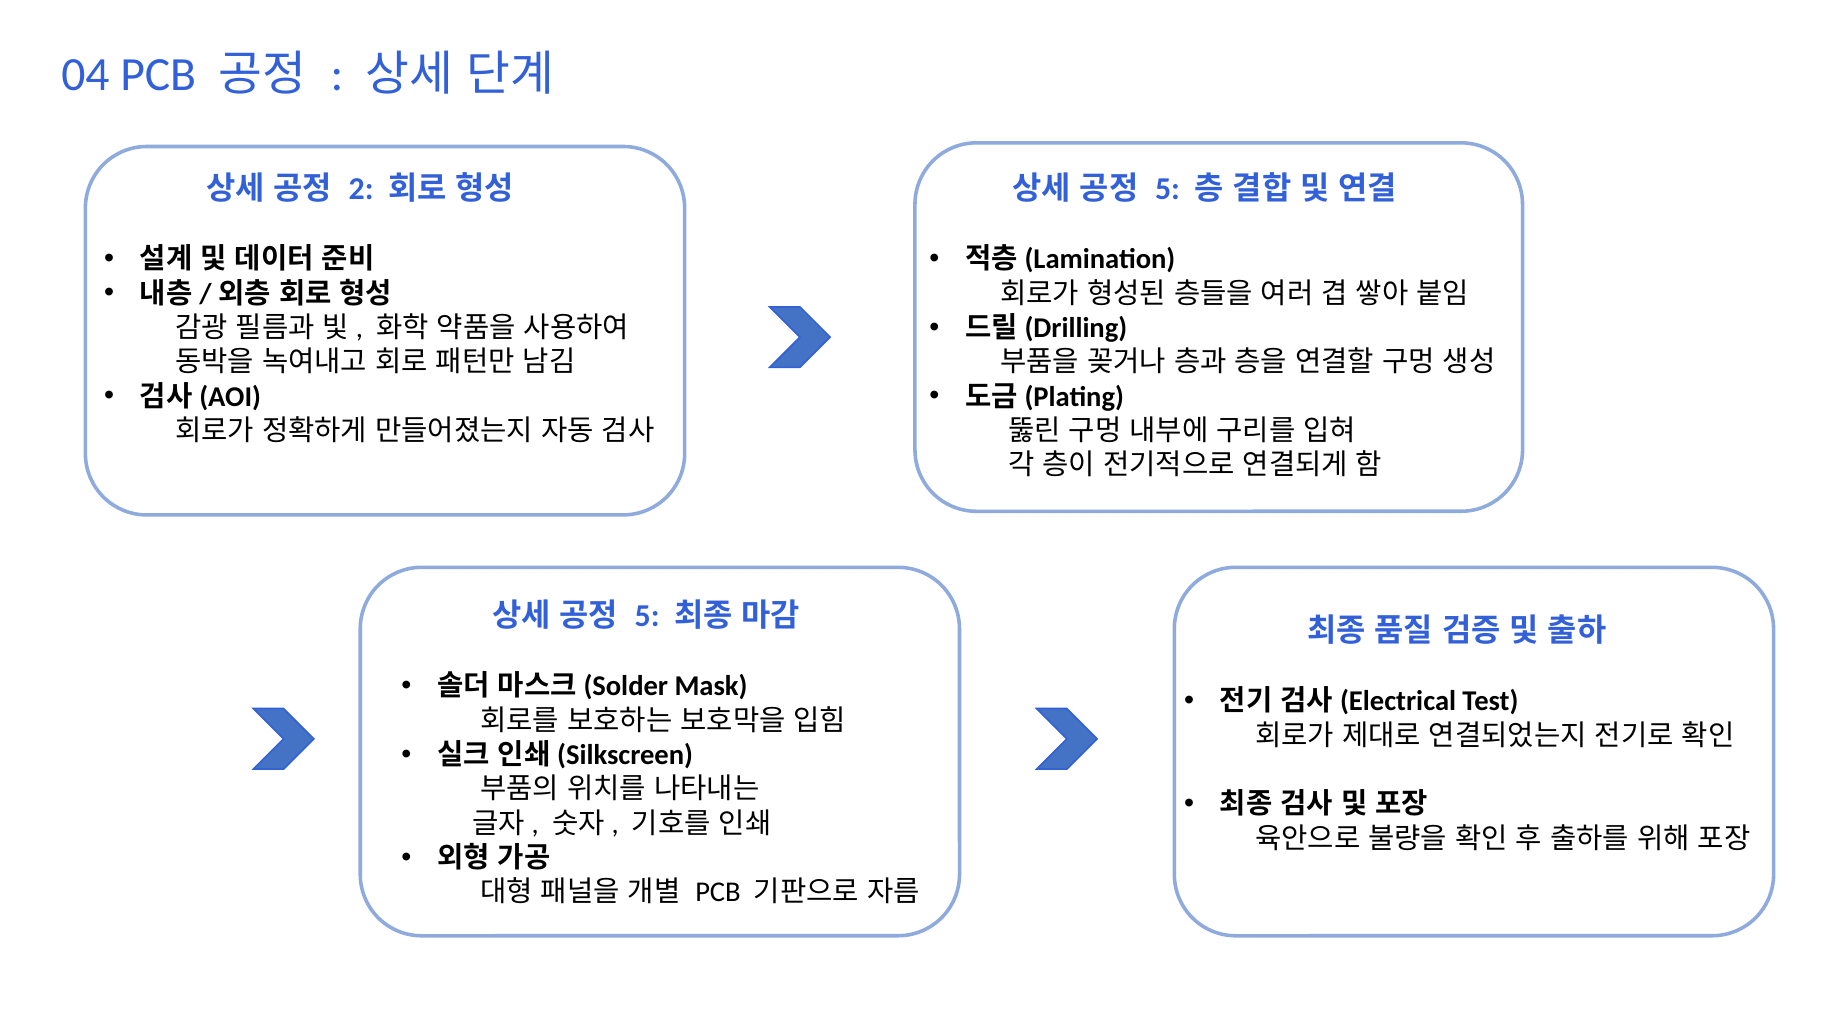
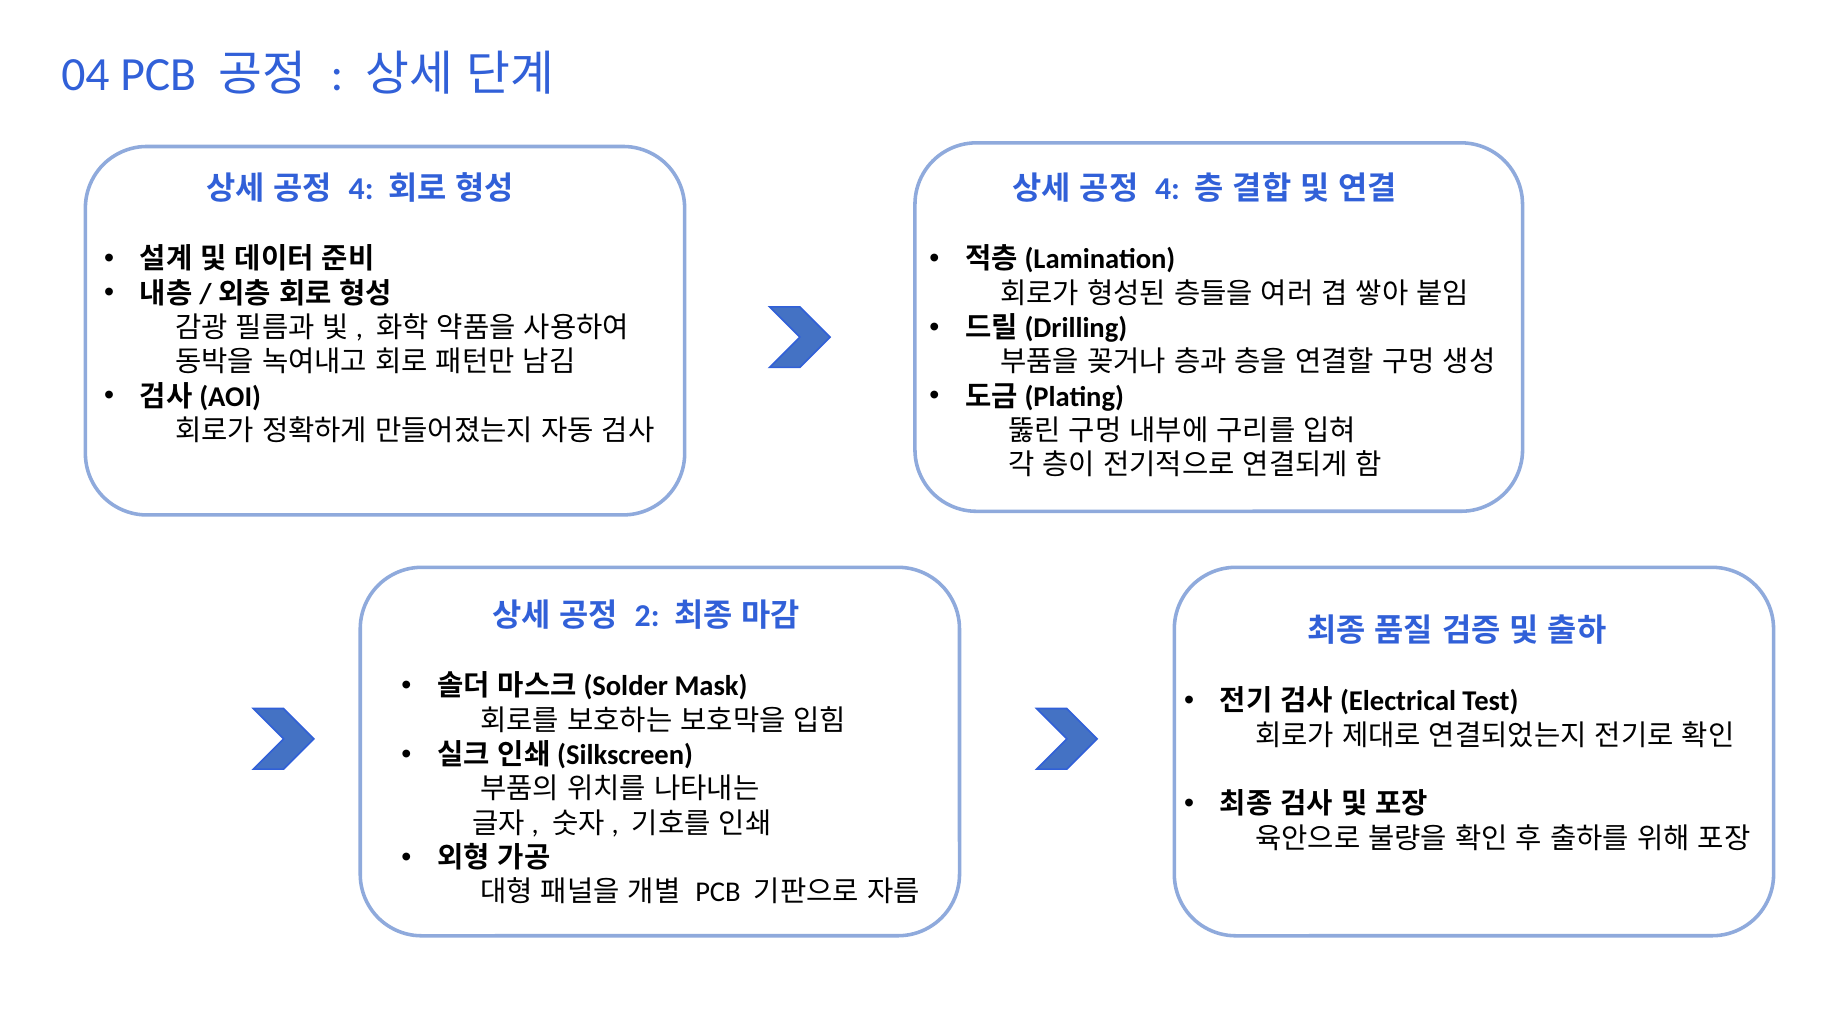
2 at (361, 189): 2 -> 4
5 at (1168, 189): 5 -> 4
5 at (647, 616): 5 -> 2
